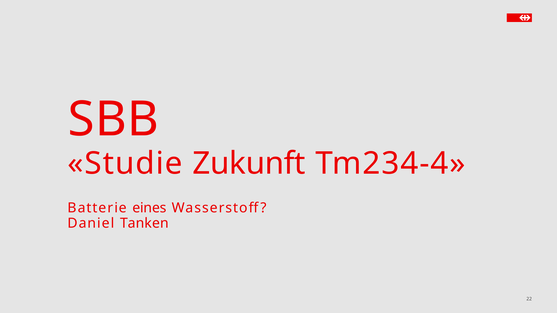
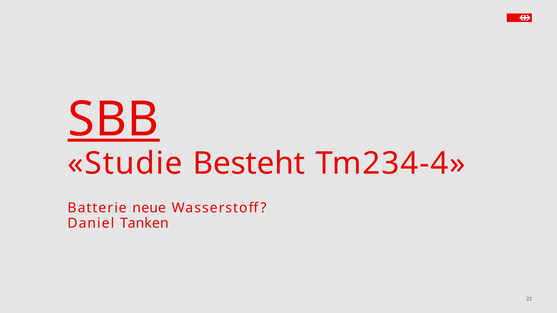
SBB underline: none -> present
Zukunft: Zukunft -> Besteht
eines: eines -> neue
